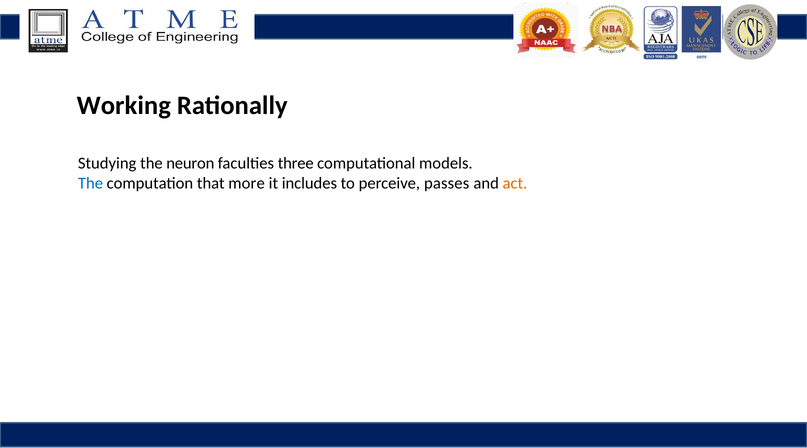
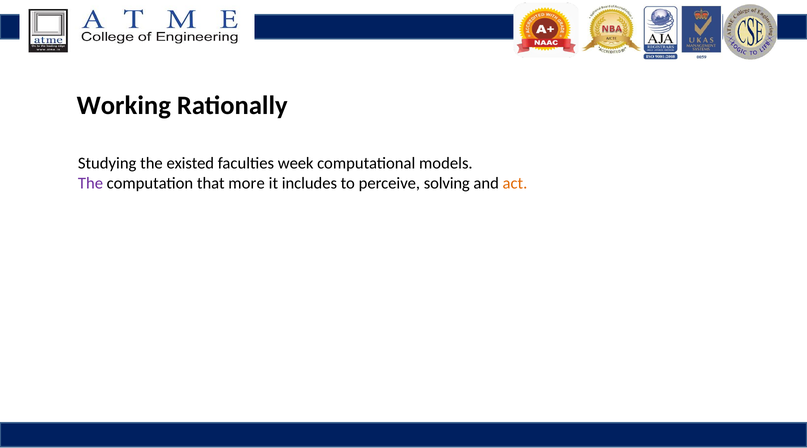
neuron: neuron -> existed
three: three -> week
The at (90, 183) colour: blue -> purple
passes: passes -> solving
